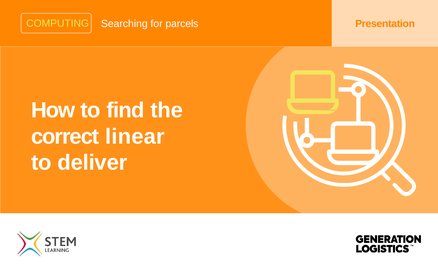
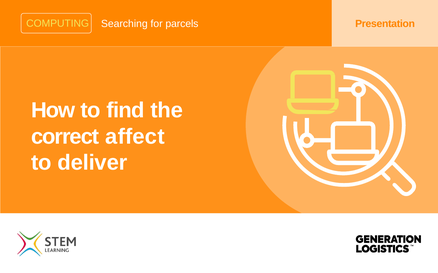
linear: linear -> affect
